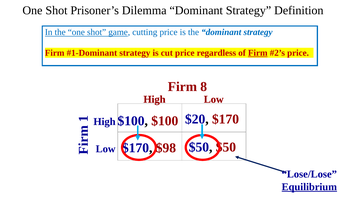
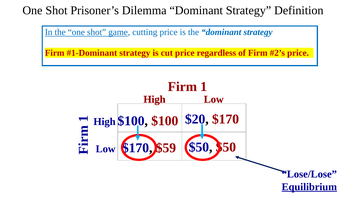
Firm at (258, 53) underline: present -> none
Firm 8: 8 -> 1
$98: $98 -> $59
